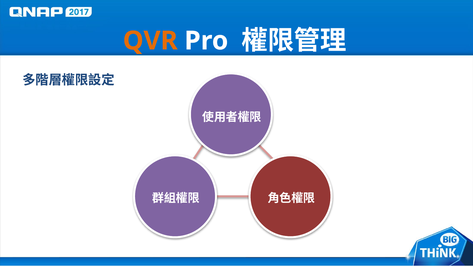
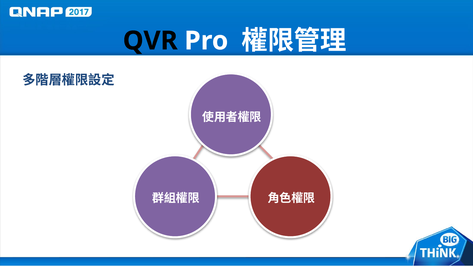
QVR colour: orange -> black
